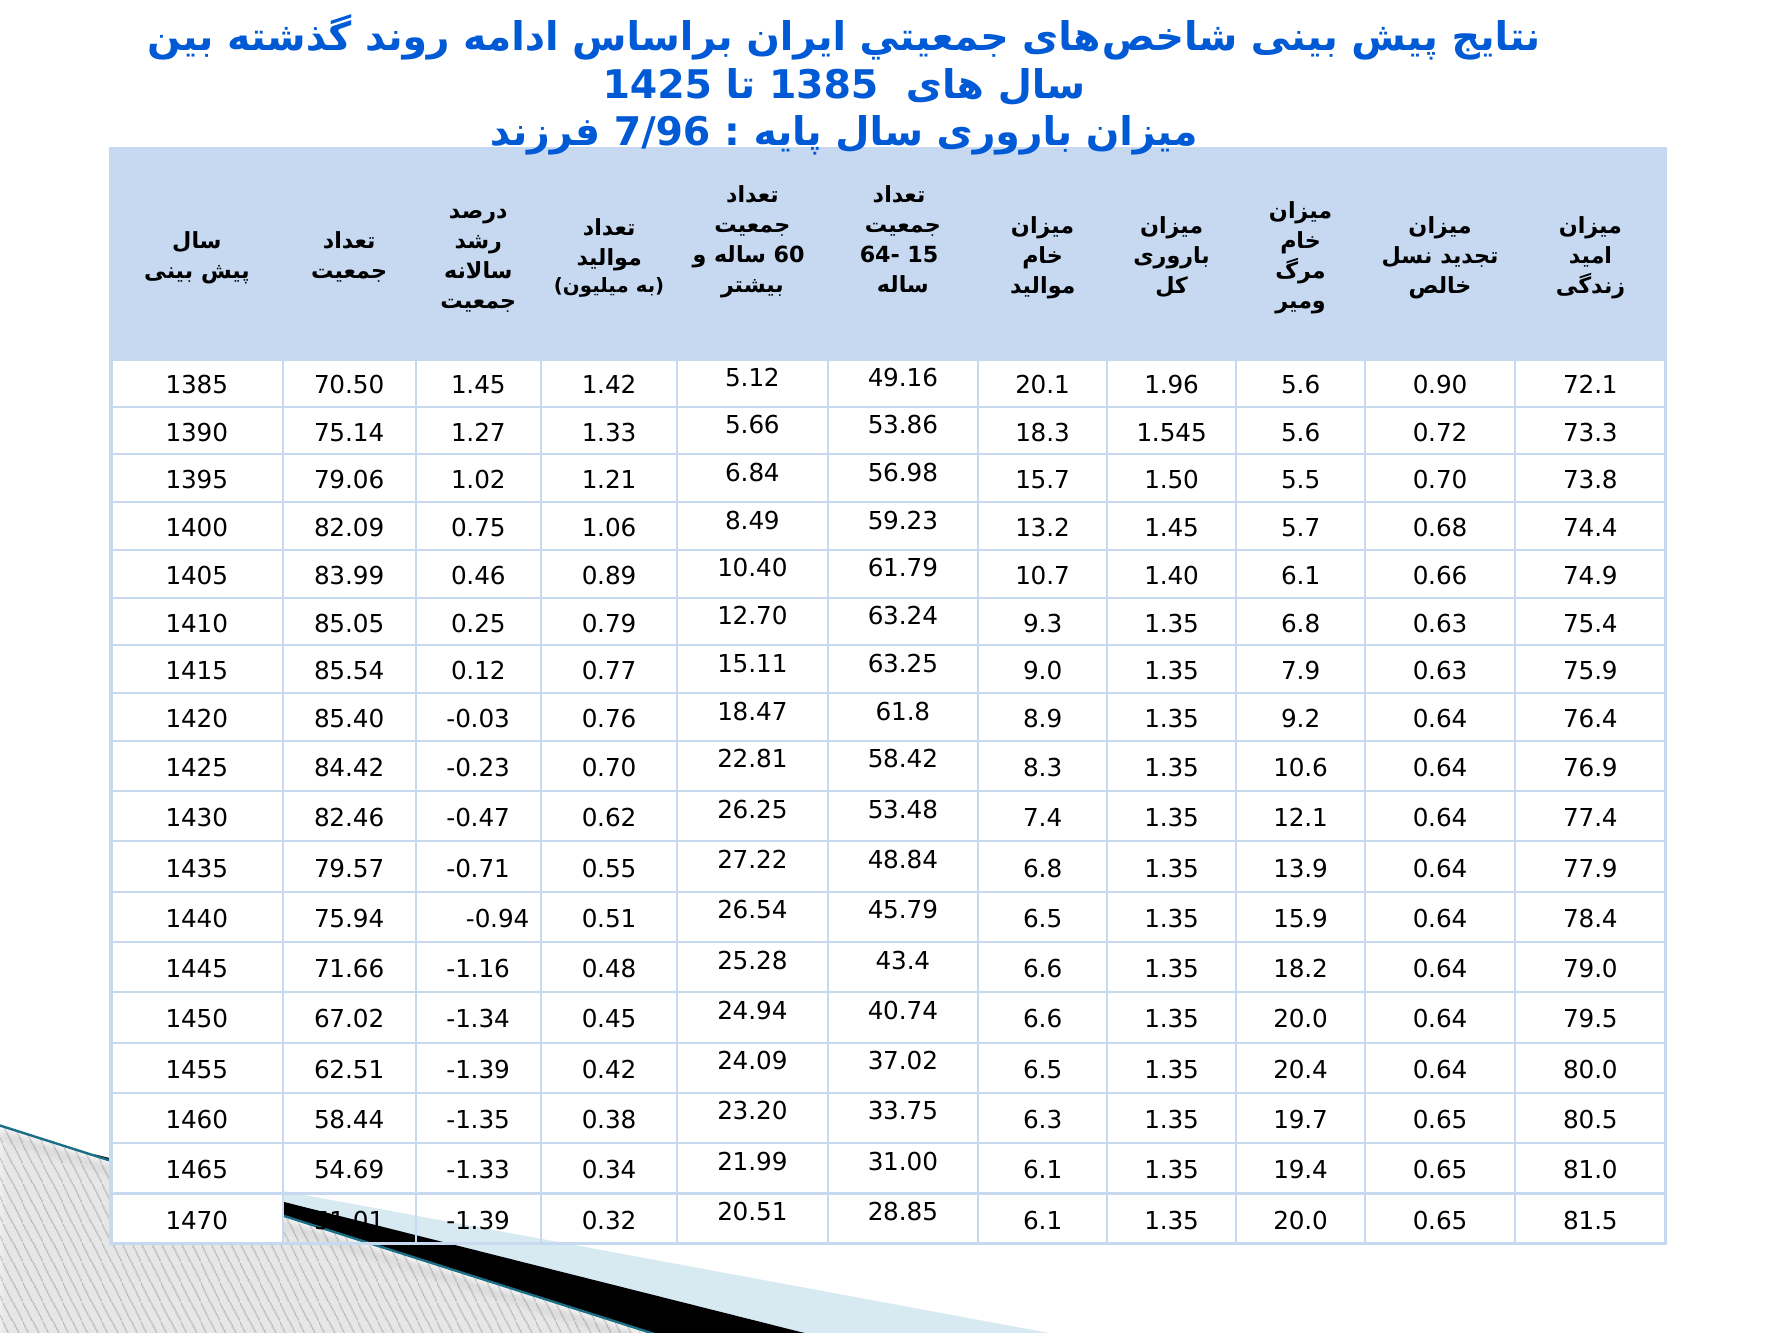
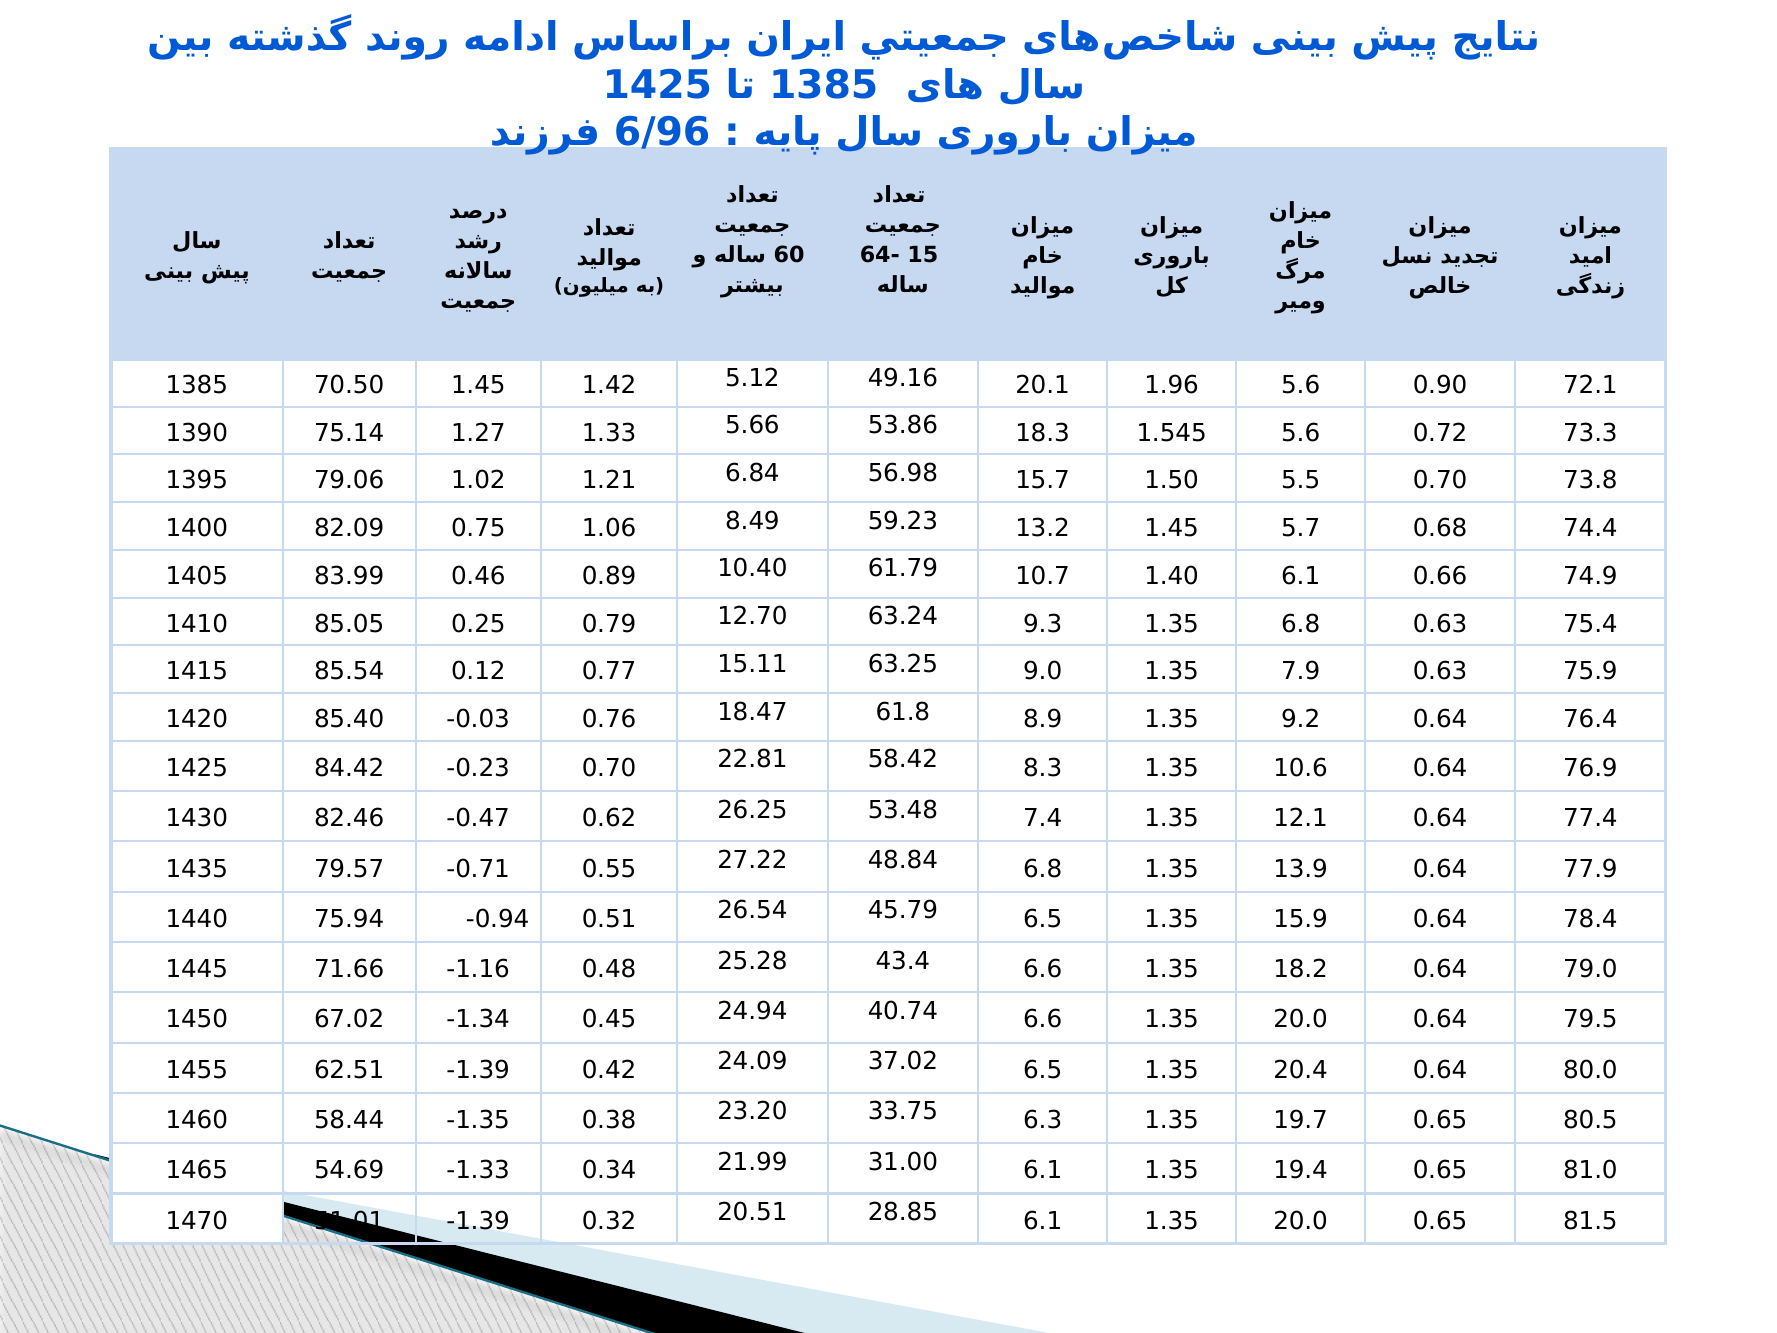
7/96: 7/96 -> 6/96
